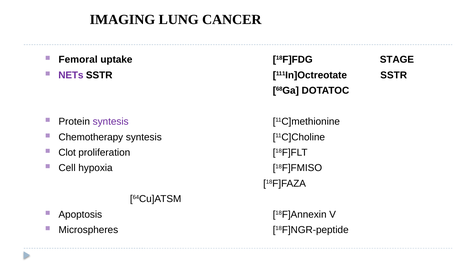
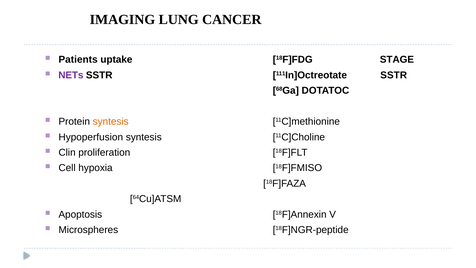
Femoral: Femoral -> Patients
syntesis at (111, 121) colour: purple -> orange
Chemotherapy: Chemotherapy -> Hypoperfusion
Clot: Clot -> Clin
